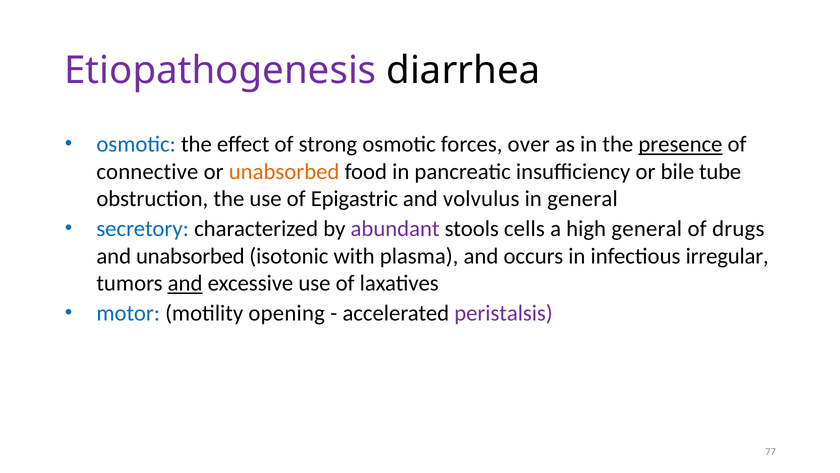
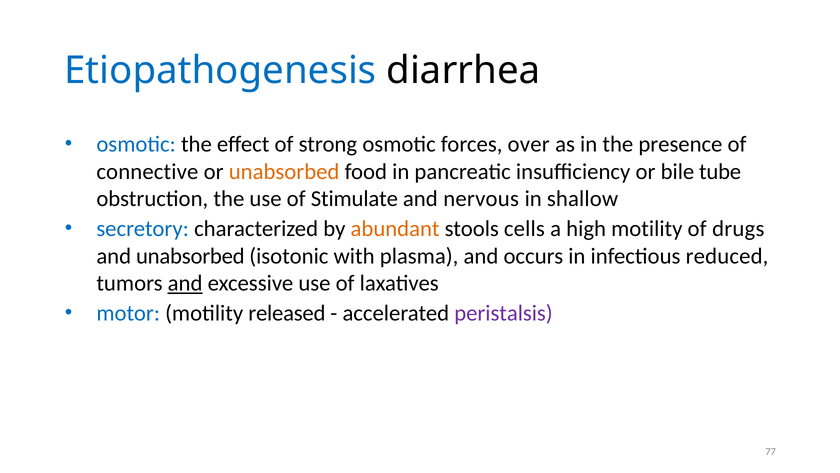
Etiopathogenesis colour: purple -> blue
presence underline: present -> none
Epigastric: Epigastric -> Stimulate
volvulus: volvulus -> nervous
in general: general -> shallow
abundant colour: purple -> orange
high general: general -> motility
irregular: irregular -> reduced
opening: opening -> released
